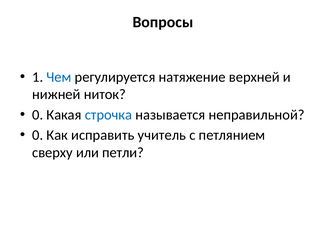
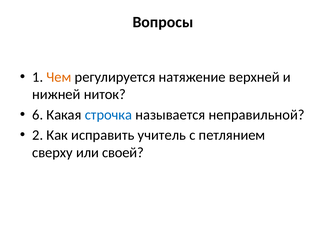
Чем colour: blue -> orange
0 at (38, 115): 0 -> 6
0 at (38, 135): 0 -> 2
петли: петли -> своей
